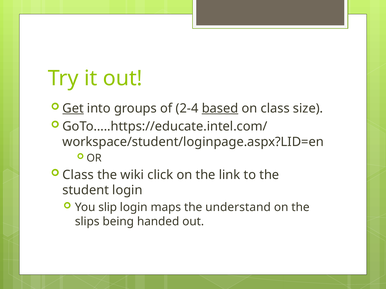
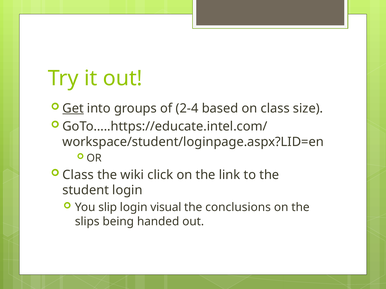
based underline: present -> none
maps: maps -> visual
understand: understand -> conclusions
